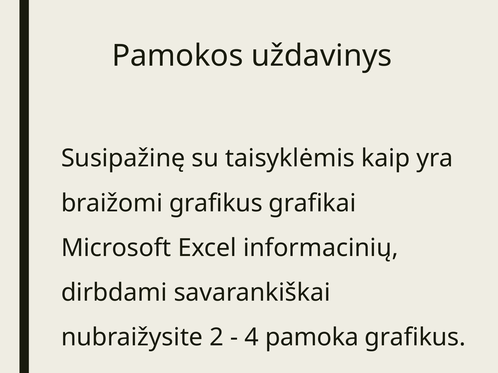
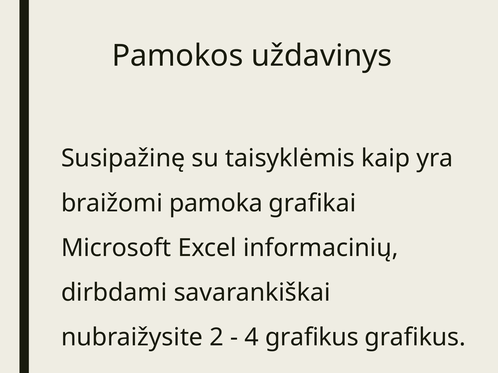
braižomi grafikus: grafikus -> pamoka
4 pamoka: pamoka -> grafikus
